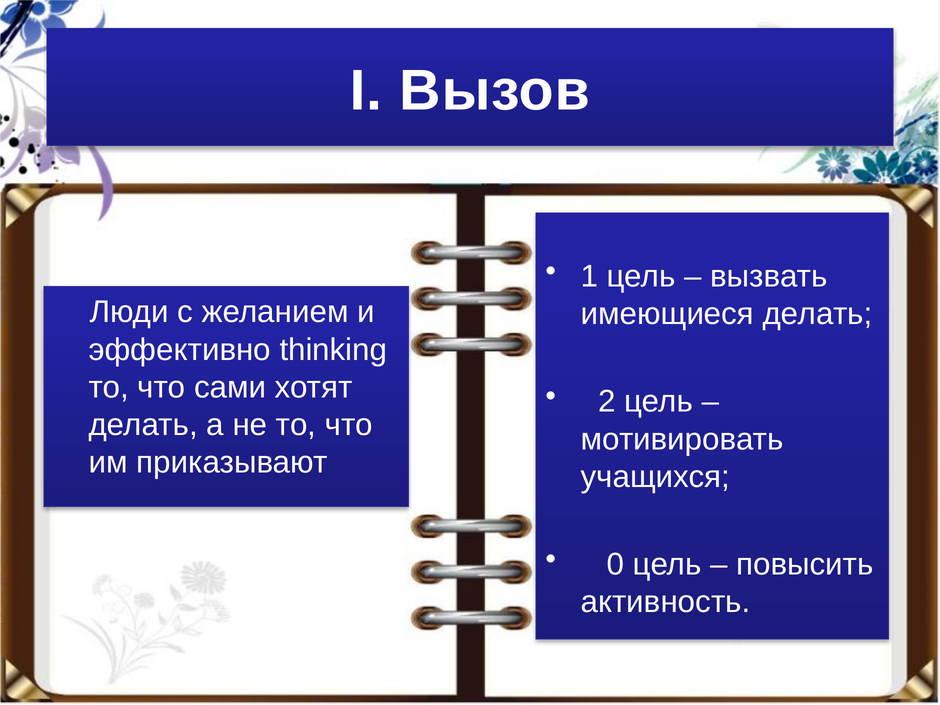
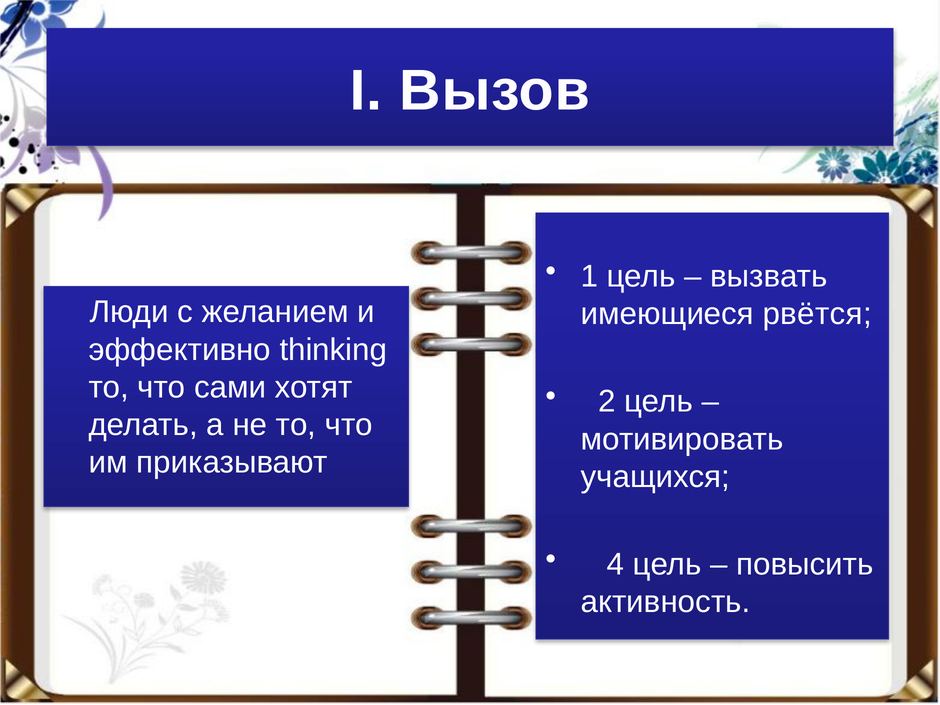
имеющиеся делать: делать -> рвётся
0: 0 -> 4
